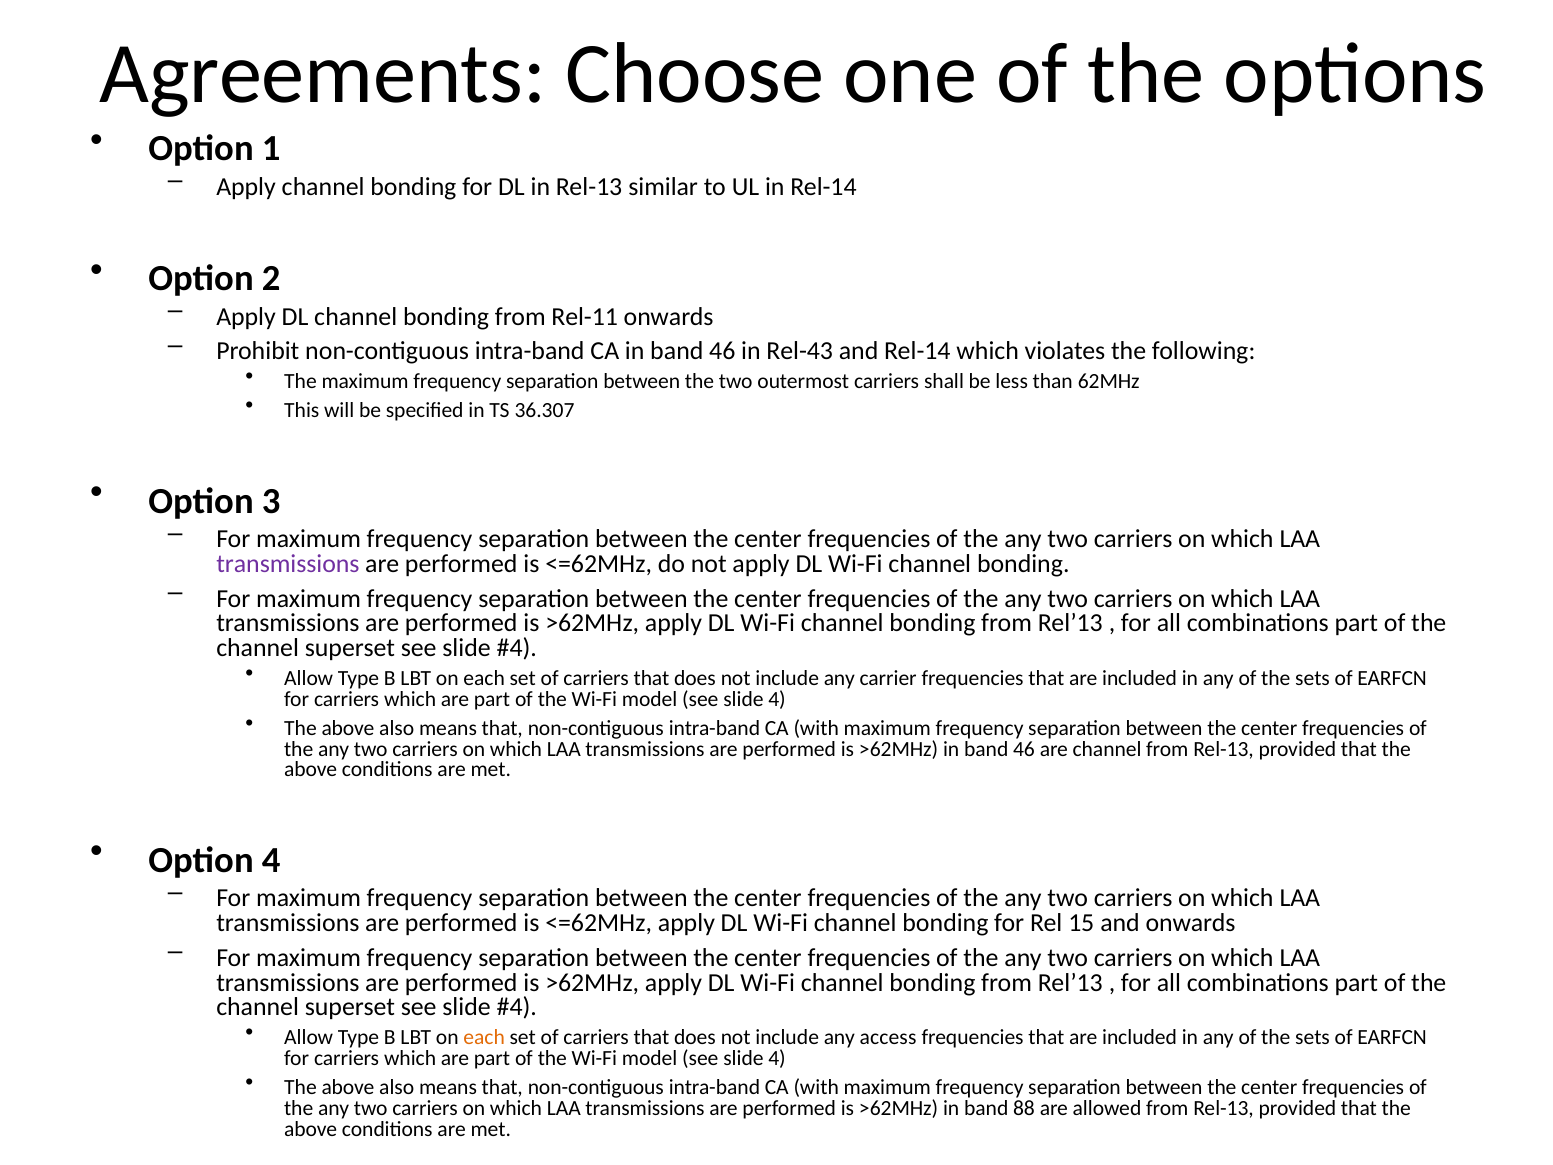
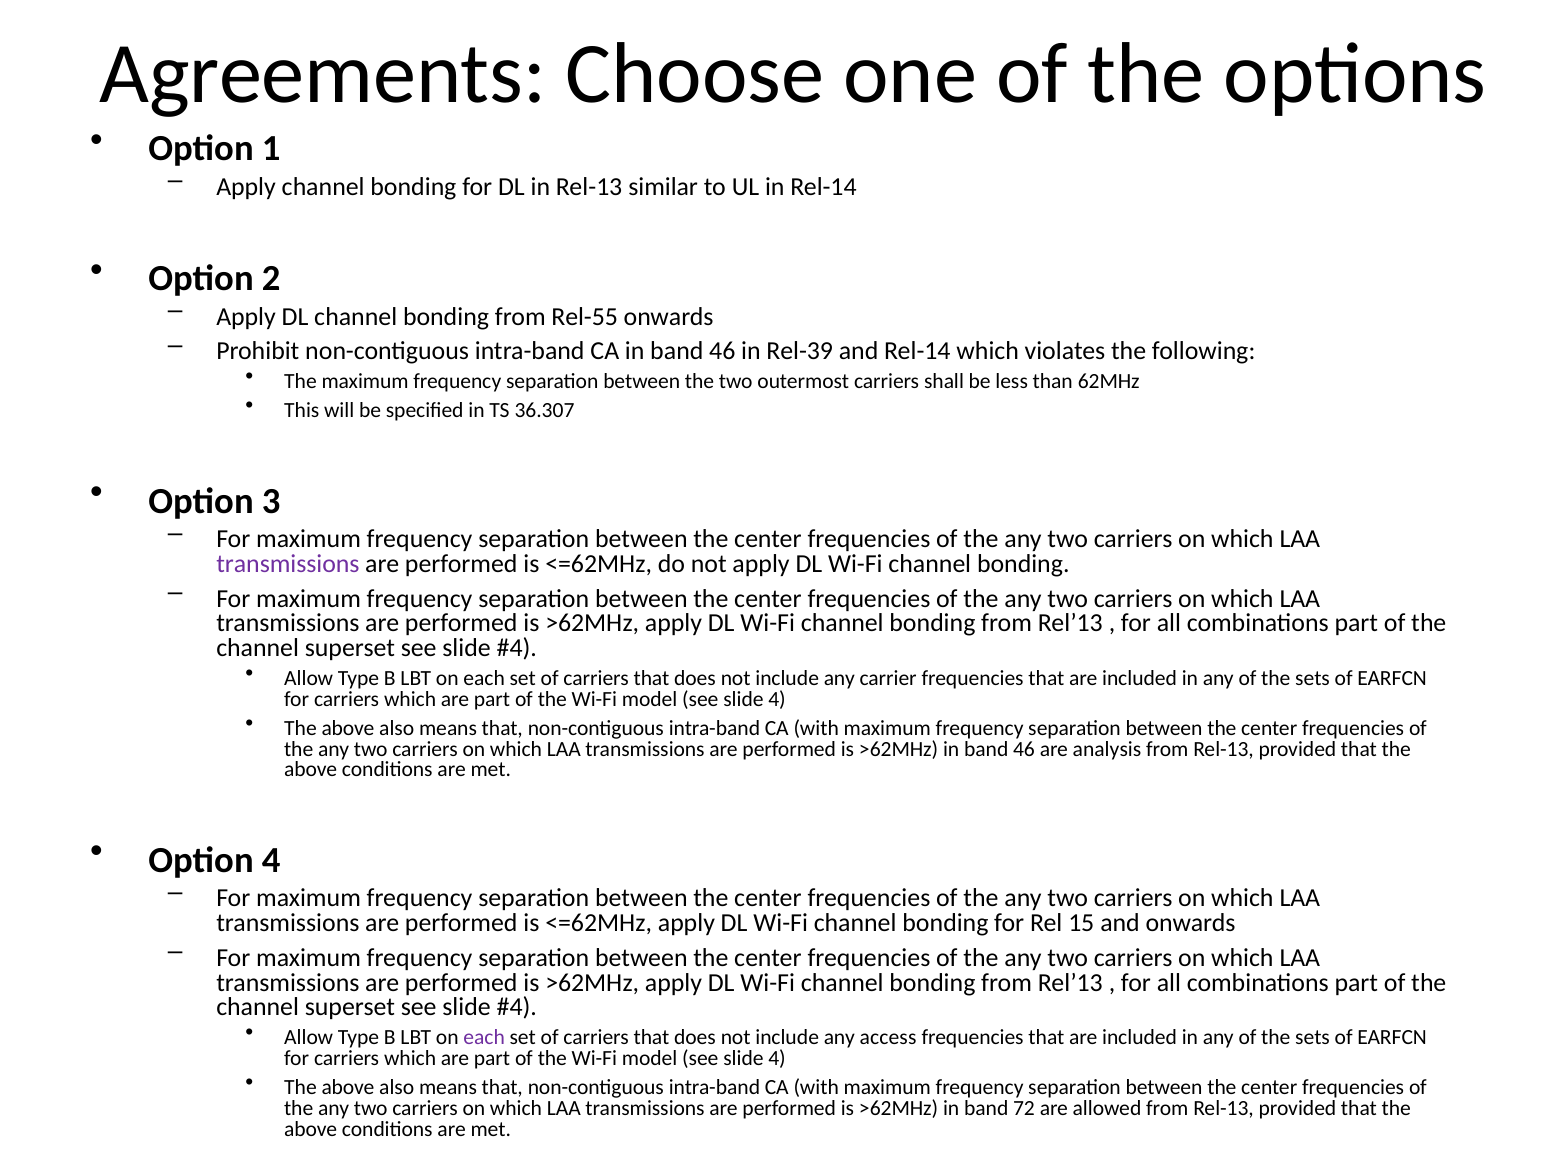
Rel-11: Rel-11 -> Rel-55
Rel-43: Rel-43 -> Rel-39
are channel: channel -> analysis
each at (484, 1038) colour: orange -> purple
88: 88 -> 72
